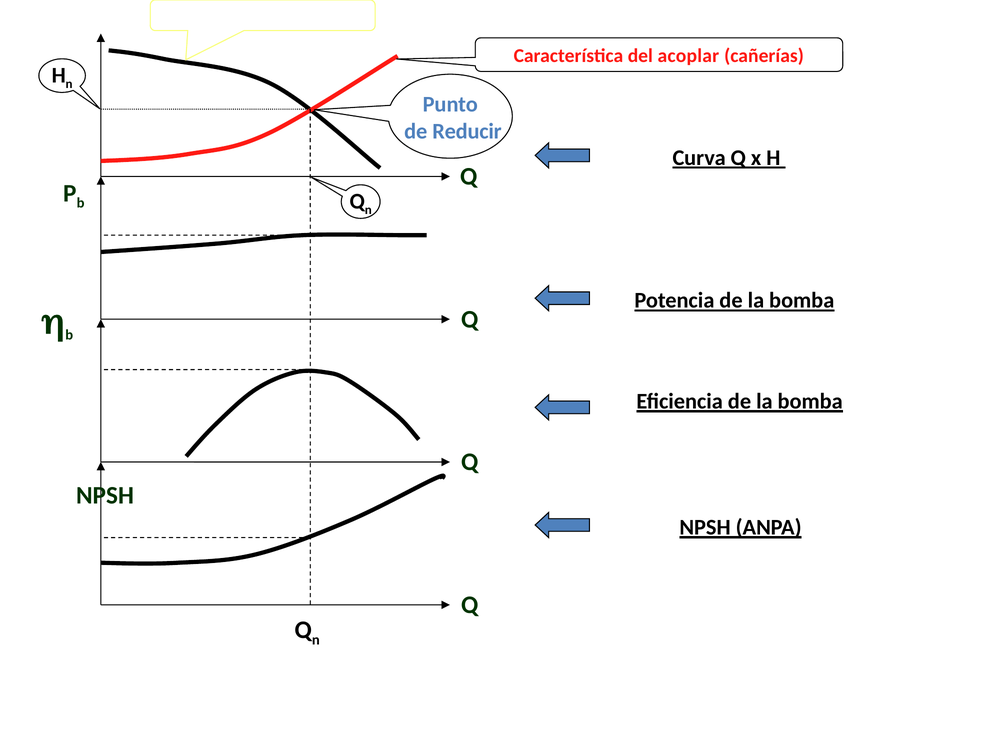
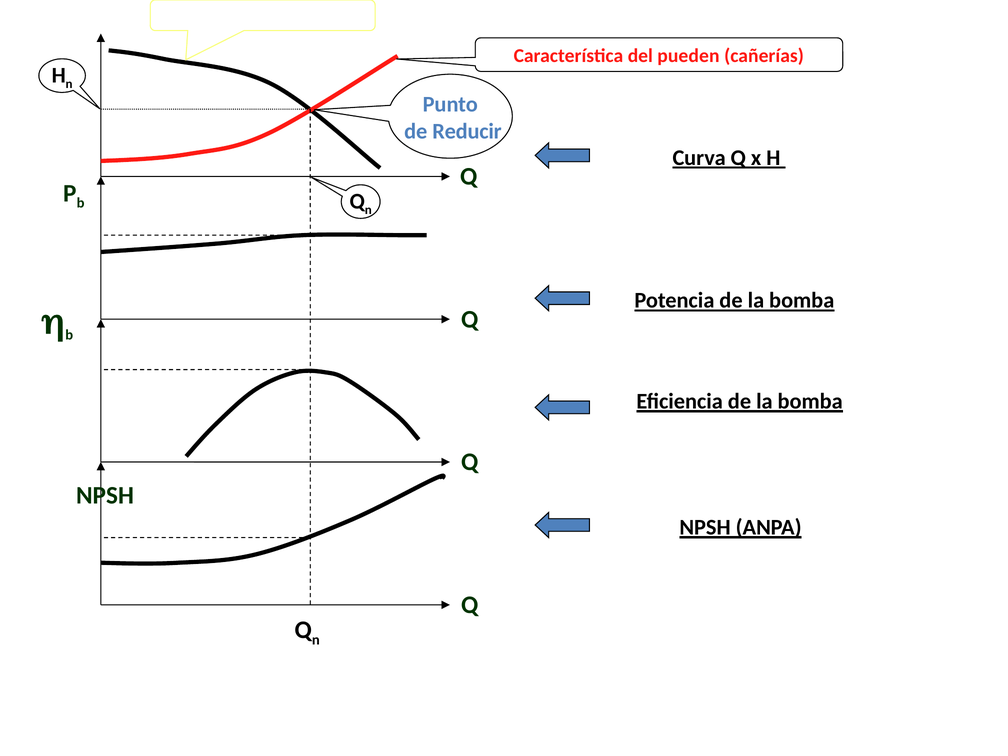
acoplar: acoplar -> pueden
